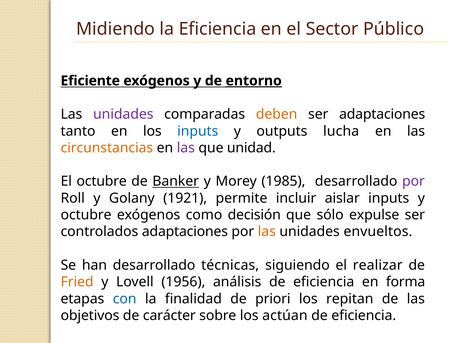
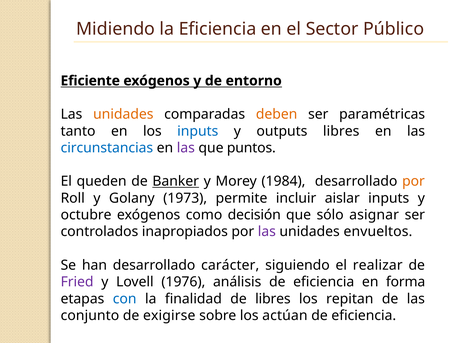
entorno underline: present -> none
unidades at (123, 114) colour: purple -> orange
ser adaptaciones: adaptaciones -> paramétricas
outputs lucha: lucha -> libres
circunstancias colour: orange -> blue
unidad: unidad -> puntos
El octubre: octubre -> queden
1985: 1985 -> 1984
por at (413, 181) colour: purple -> orange
1921: 1921 -> 1973
expulse: expulse -> asignar
controlados adaptaciones: adaptaciones -> inapropiados
las at (267, 232) colour: orange -> purple
técnicas: técnicas -> carácter
Fried colour: orange -> purple
1956: 1956 -> 1976
de priori: priori -> libres
objetivos: objetivos -> conjunto
carácter: carácter -> exigirse
